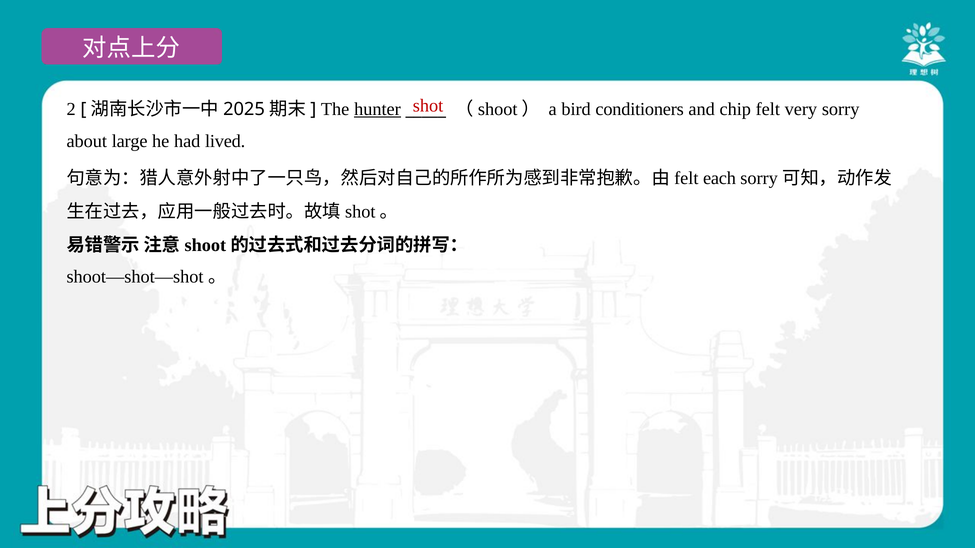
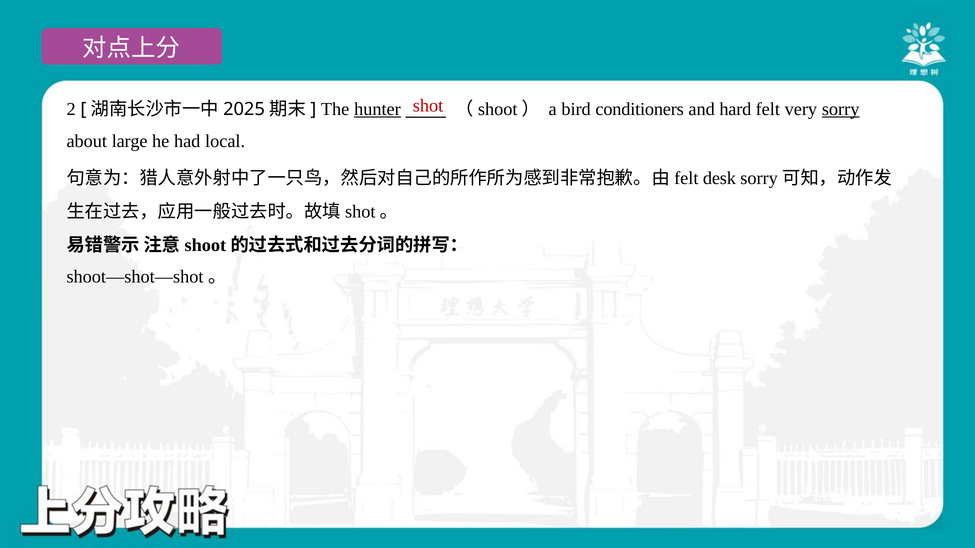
chip: chip -> hard
sorry underline: none -> present
lived: lived -> local
each: each -> desk
